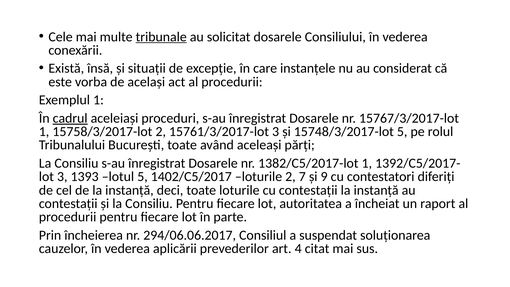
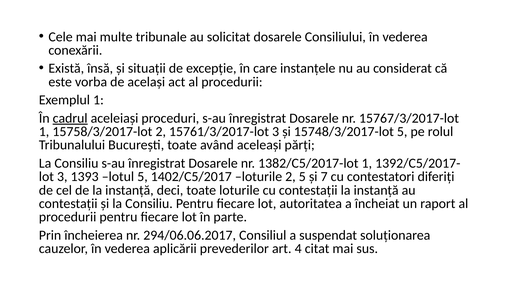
tribunale underline: present -> none
2 7: 7 -> 5
9: 9 -> 7
